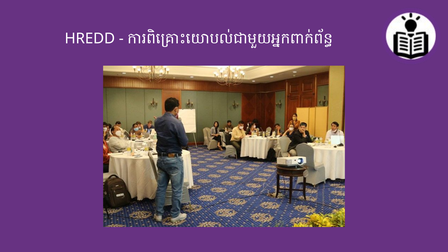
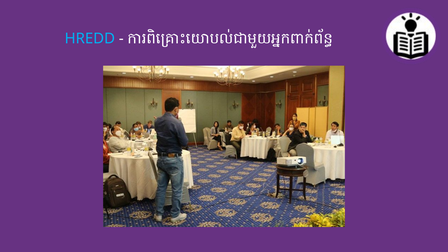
HREDD colour: white -> light blue
